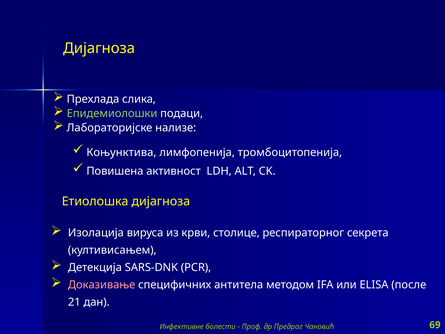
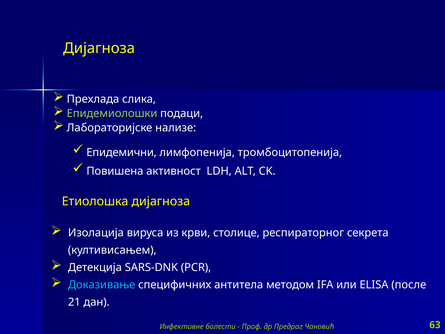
Коњунктива: Коњунктива -> Епидемични
Доказивање colour: pink -> light blue
69: 69 -> 63
